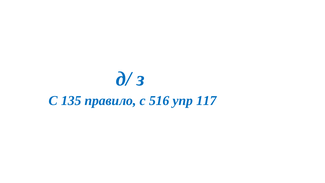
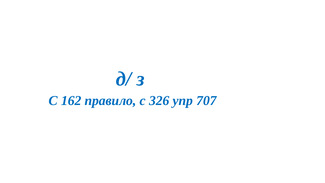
135: 135 -> 162
516: 516 -> 326
117: 117 -> 707
